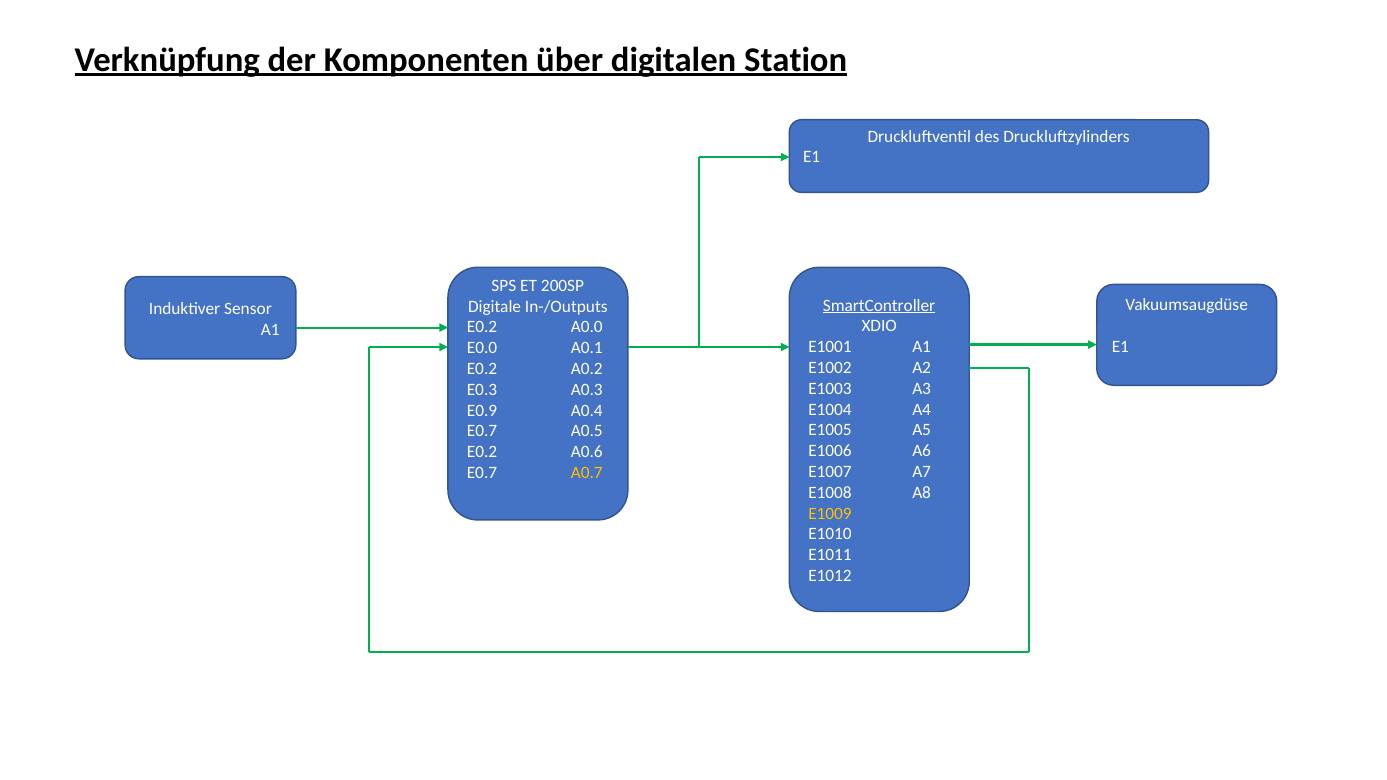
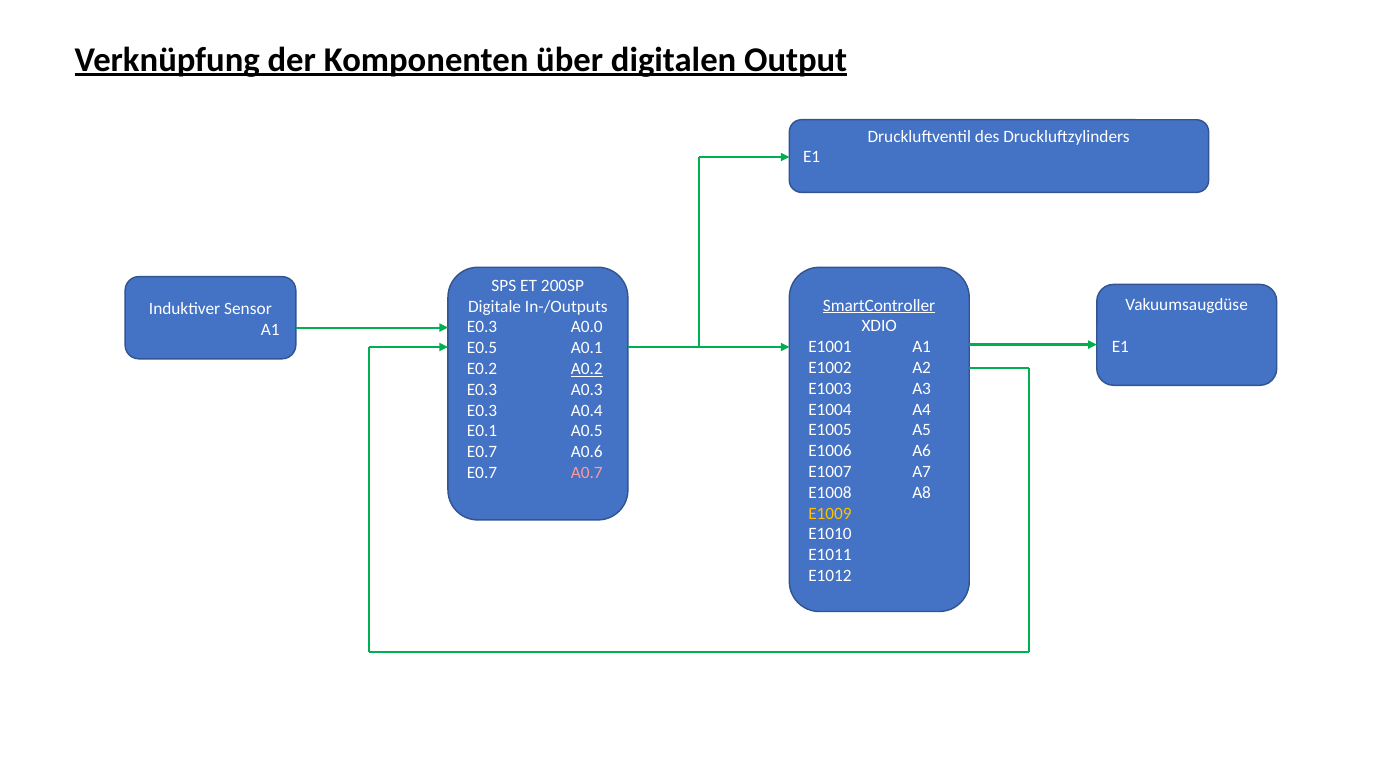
Station: Station -> Output
E0.2 at (482, 327): E0.2 -> E0.3
E0.0: E0.0 -> E0.5
A0.2 underline: none -> present
E0.9 at (482, 410): E0.9 -> E0.3
E0.7 at (482, 431): E0.7 -> E0.1
E0.2 at (482, 452): E0.2 -> E0.7
A0.7 colour: yellow -> pink
